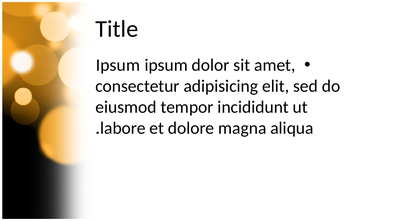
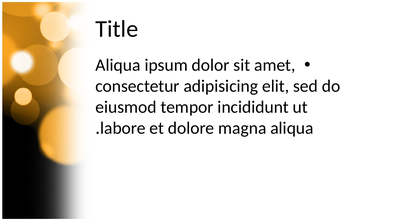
Ipsum at (118, 65): Ipsum -> Aliqua
